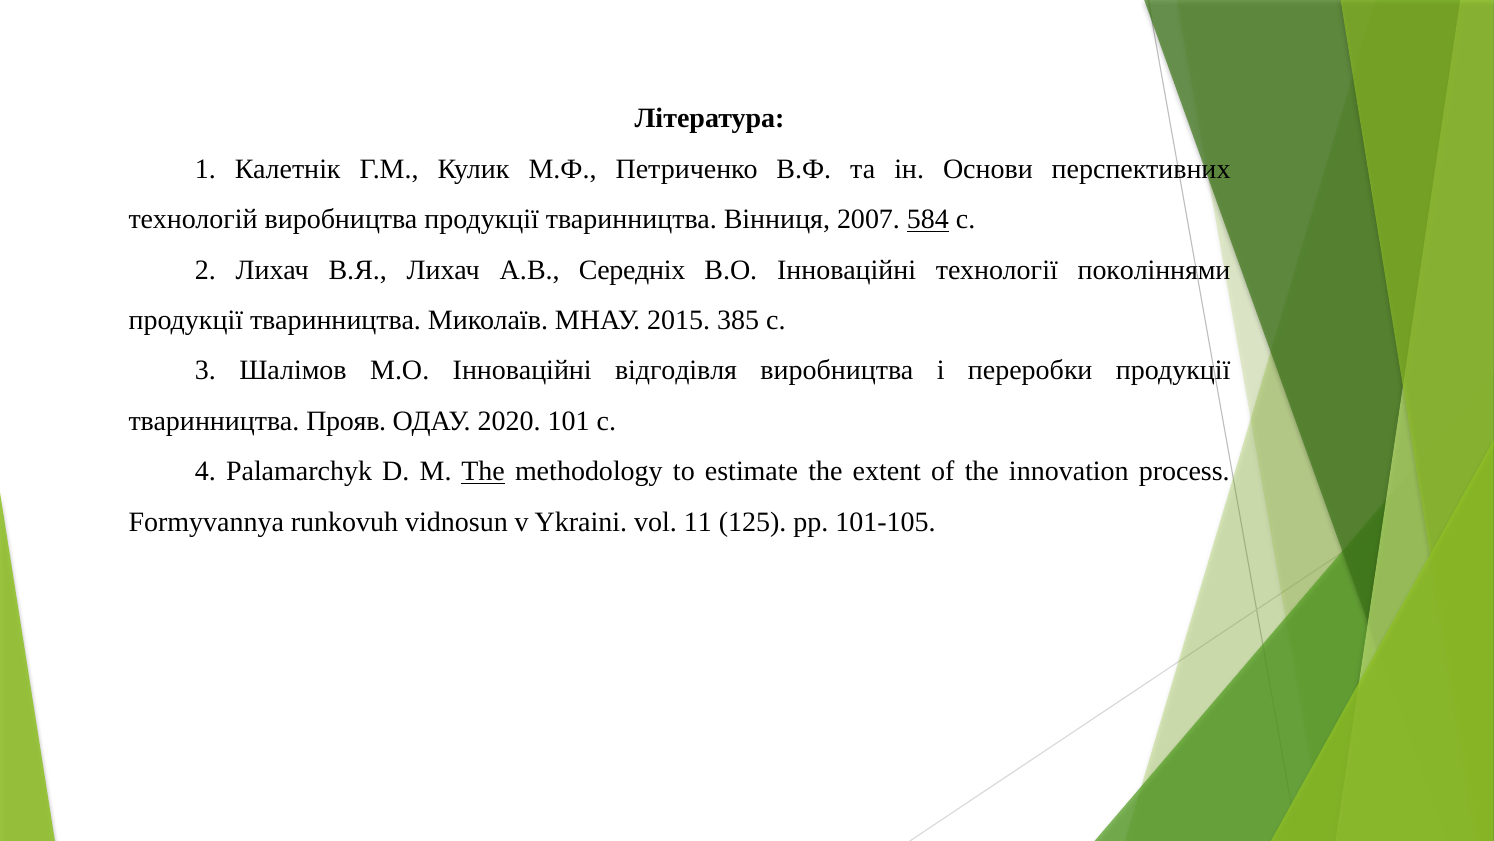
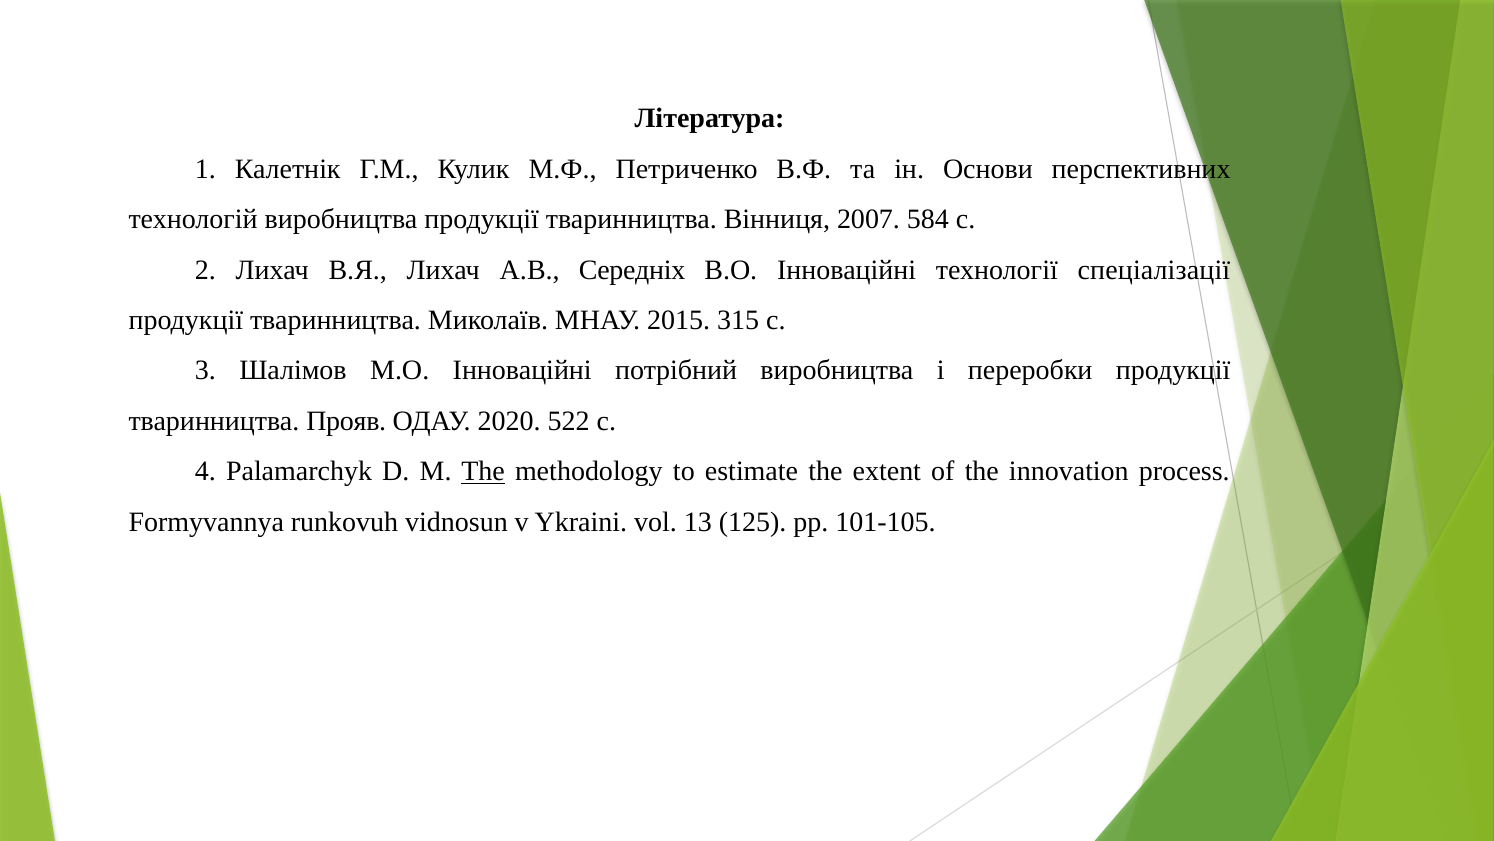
584 underline: present -> none
поколіннями: поколіннями -> спеціалізації
385: 385 -> 315
відгодівля: відгодівля -> потрібний
101: 101 -> 522
11: 11 -> 13
